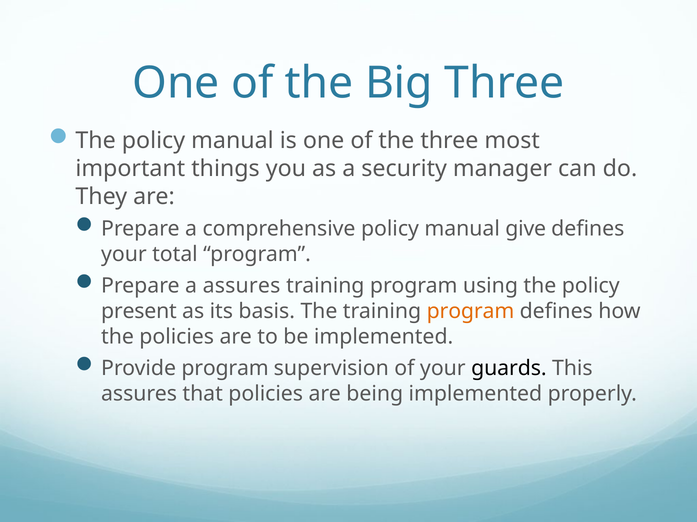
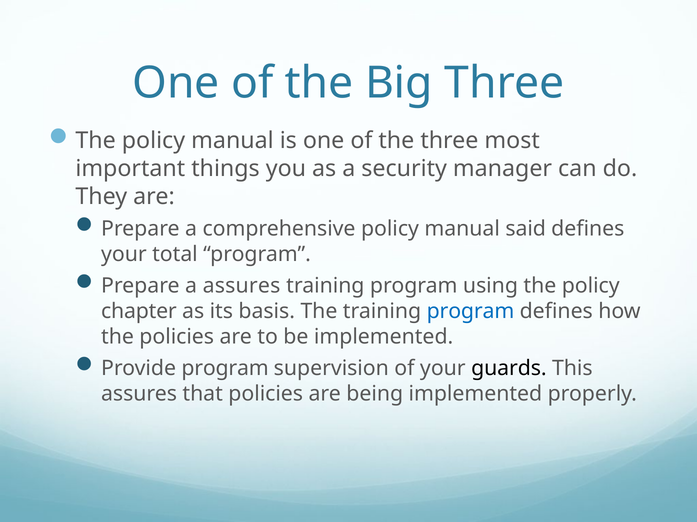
give: give -> said
present: present -> chapter
program at (470, 312) colour: orange -> blue
